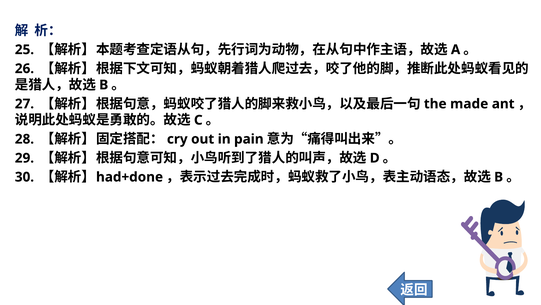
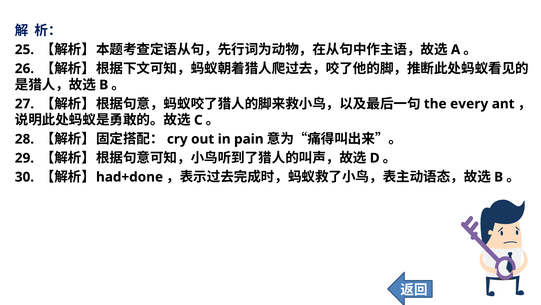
made: made -> every
